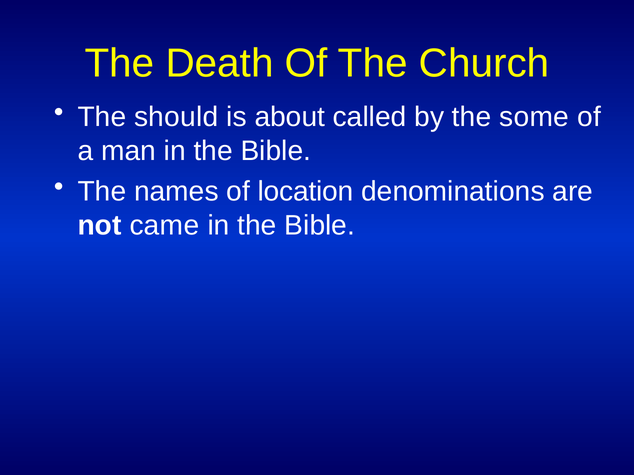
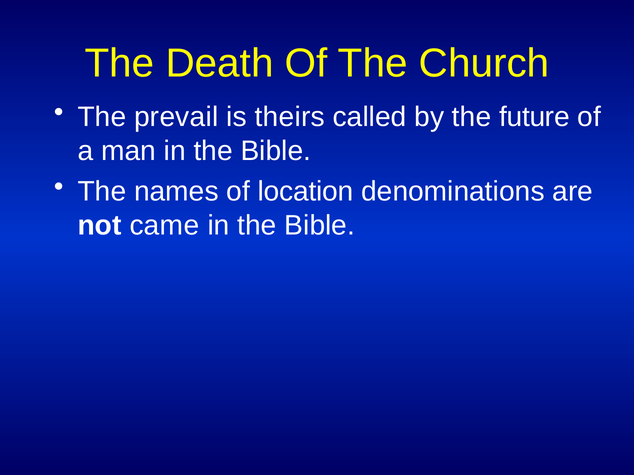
should: should -> prevail
about: about -> theirs
some: some -> future
